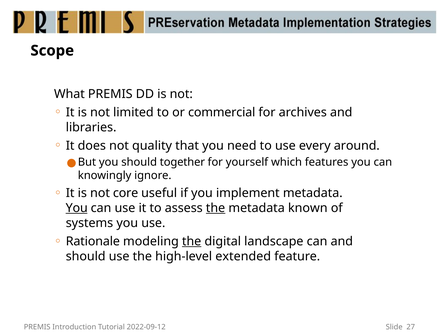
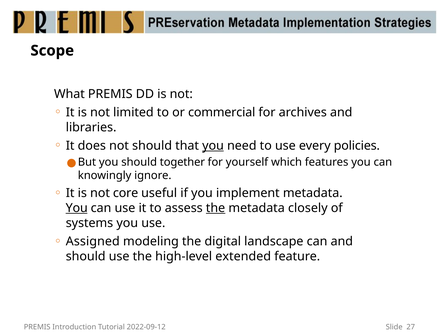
not quality: quality -> should
you at (213, 146) underline: none -> present
around: around -> policies
known: known -> closely
Rationale: Rationale -> Assigned
the at (192, 241) underline: present -> none
